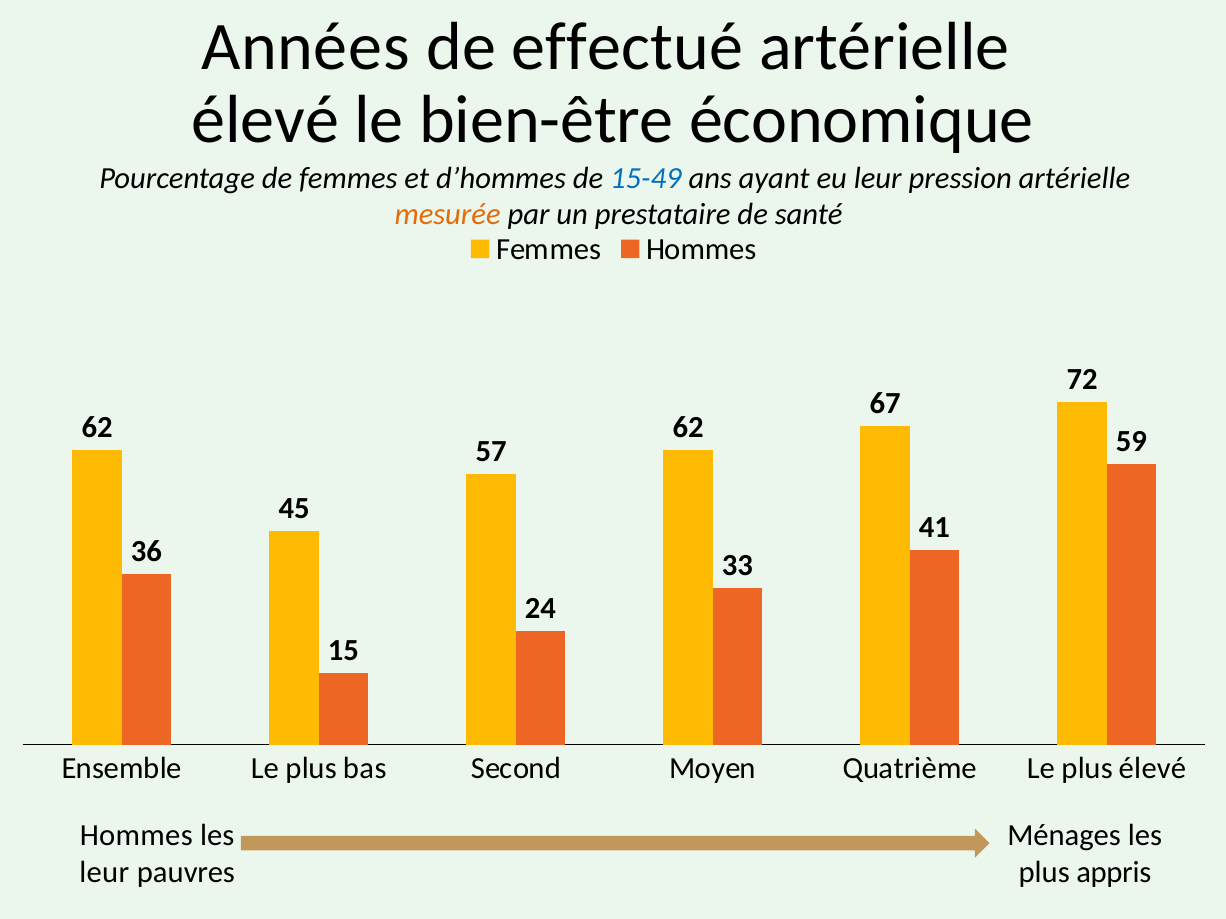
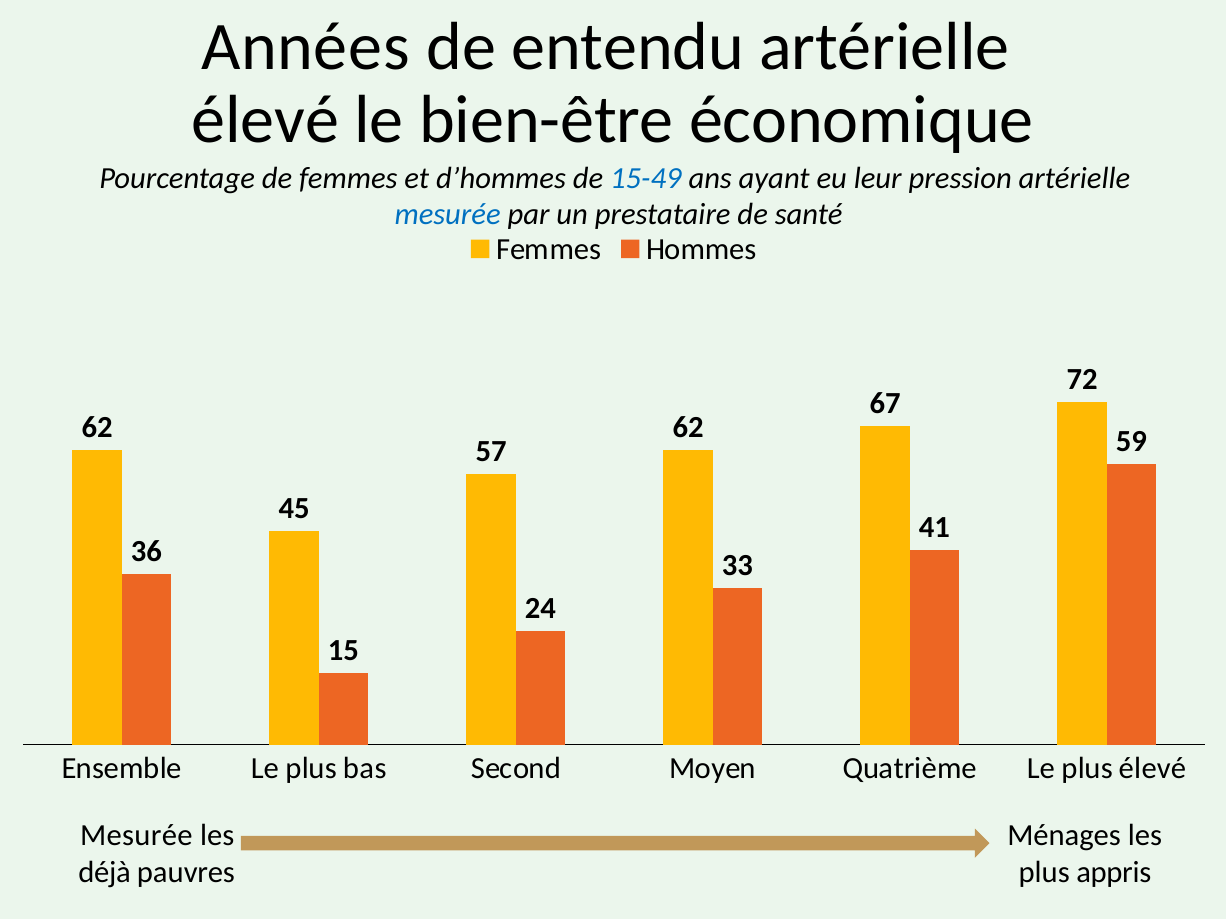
effectué: effectué -> entendu
mesurée at (448, 215) colour: orange -> blue
Hommes at (136, 836): Hommes -> Mesurée
leur at (104, 873): leur -> déjà
